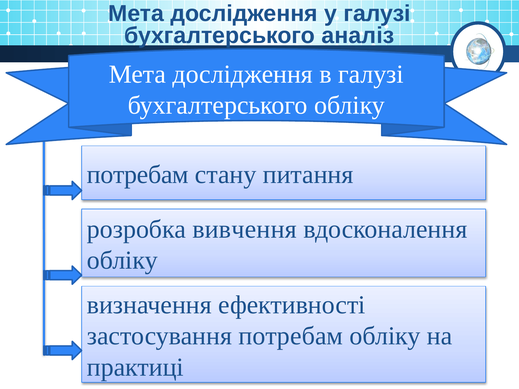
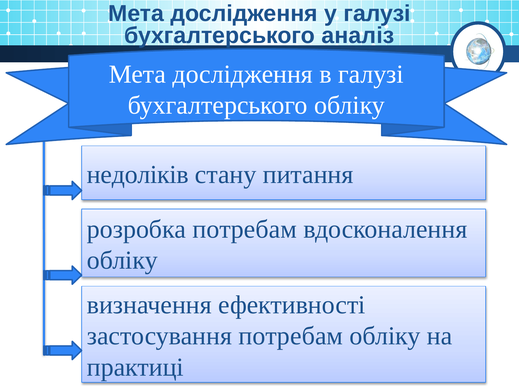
потребам at (138, 175): потребам -> недоліків
розробка вивчення: вивчення -> потребам
